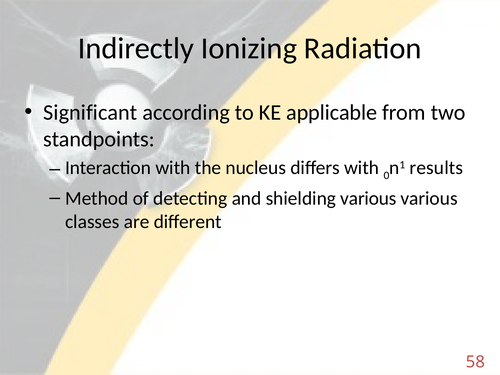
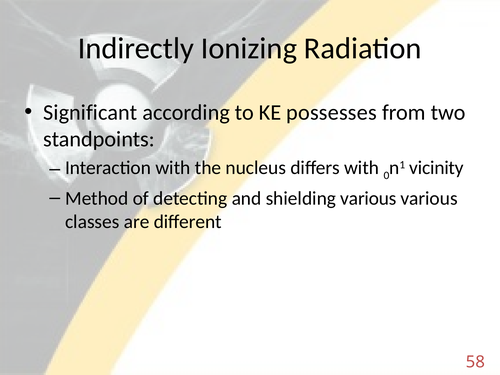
applicable: applicable -> possesses
results: results -> vicinity
